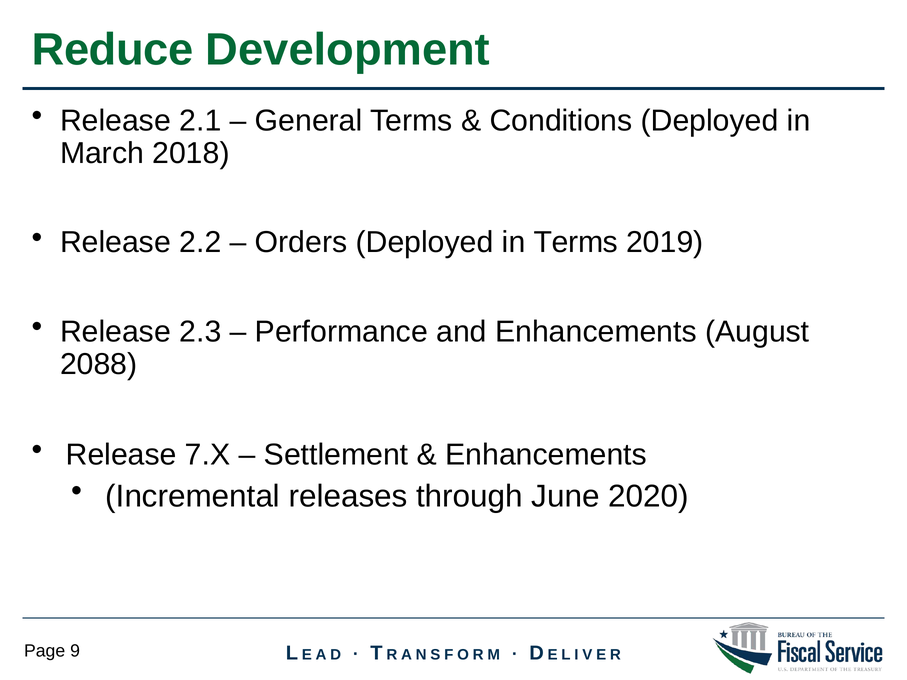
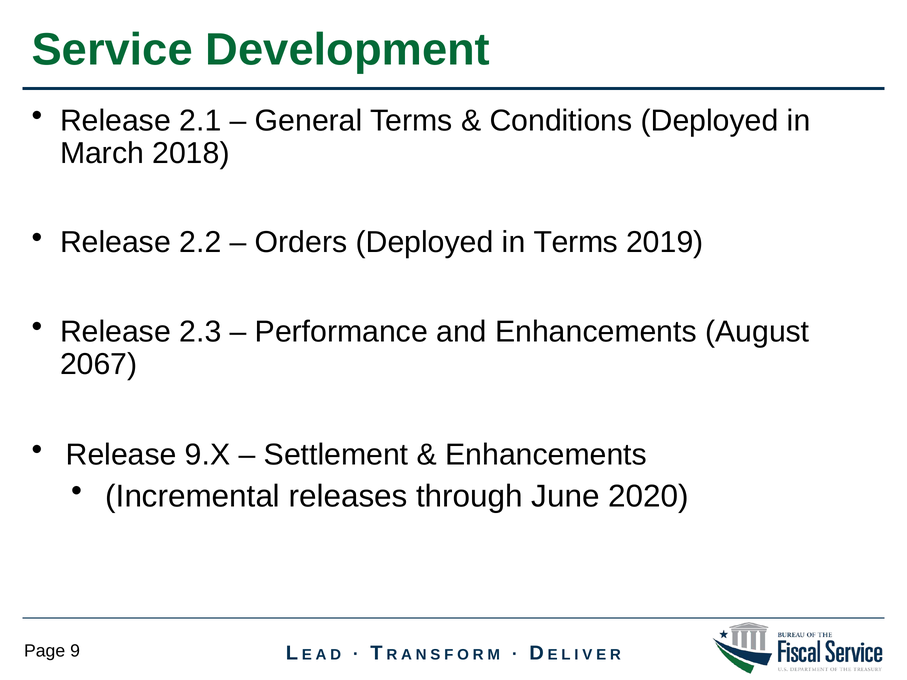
Reduce: Reduce -> Service
2088: 2088 -> 2067
7.X: 7.X -> 9.X
